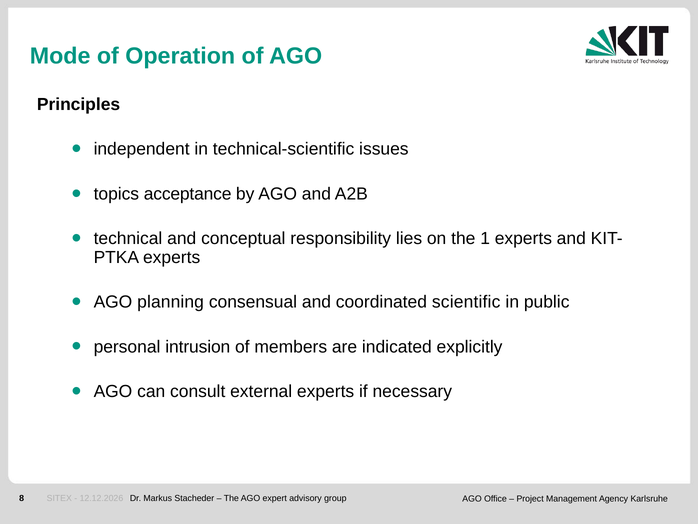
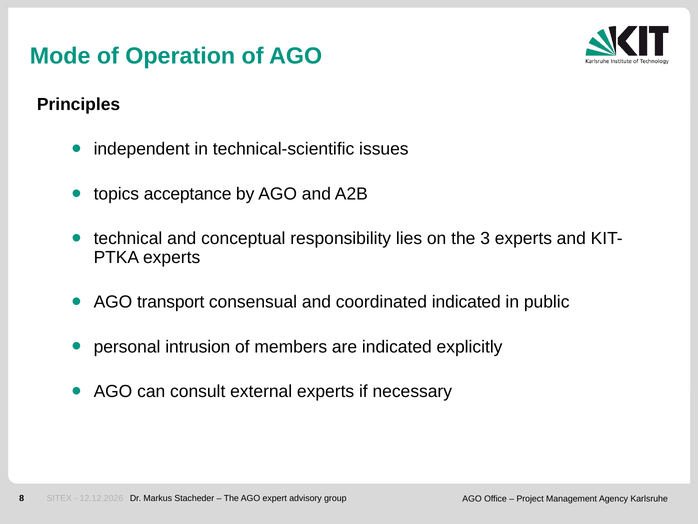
1: 1 -> 3
planning: planning -> transport
coordinated scientific: scientific -> indicated
